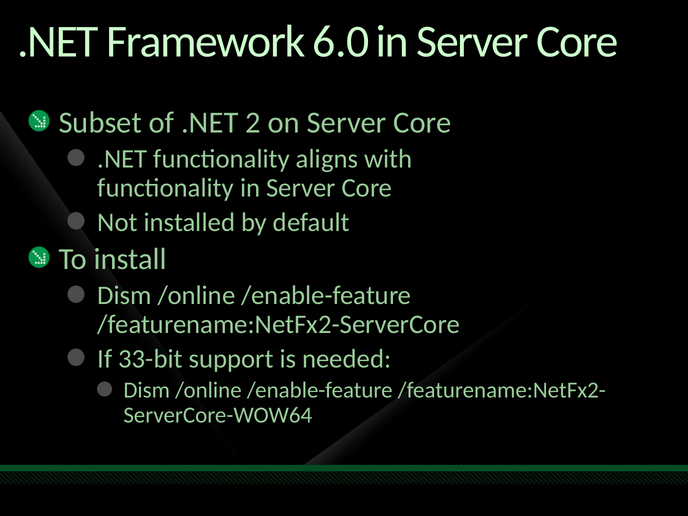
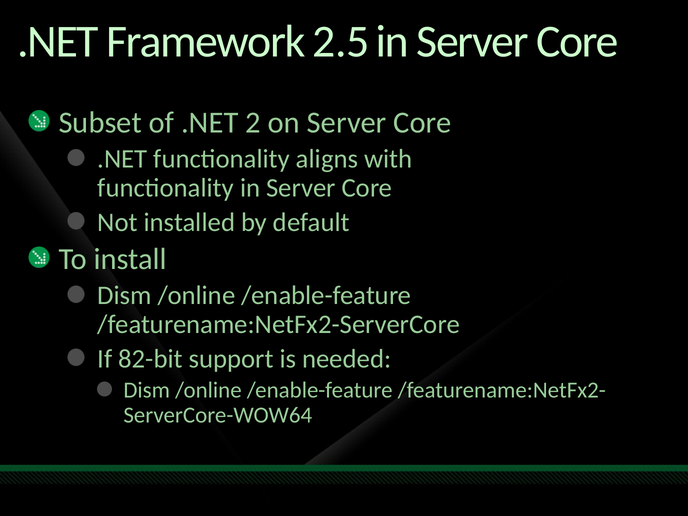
6.0: 6.0 -> 2.5
33-bit: 33-bit -> 82-bit
